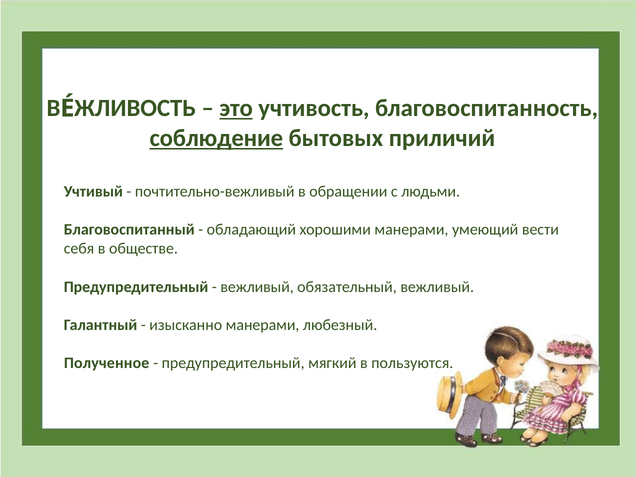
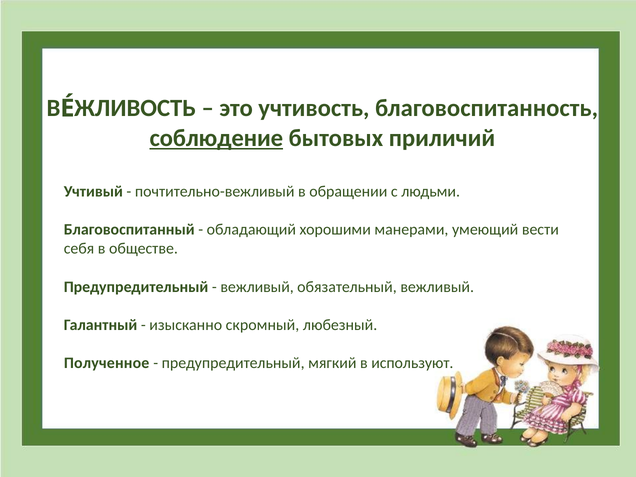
это underline: present -> none
изысканно манерами: манерами -> скромный
пользуются: пользуются -> используют
